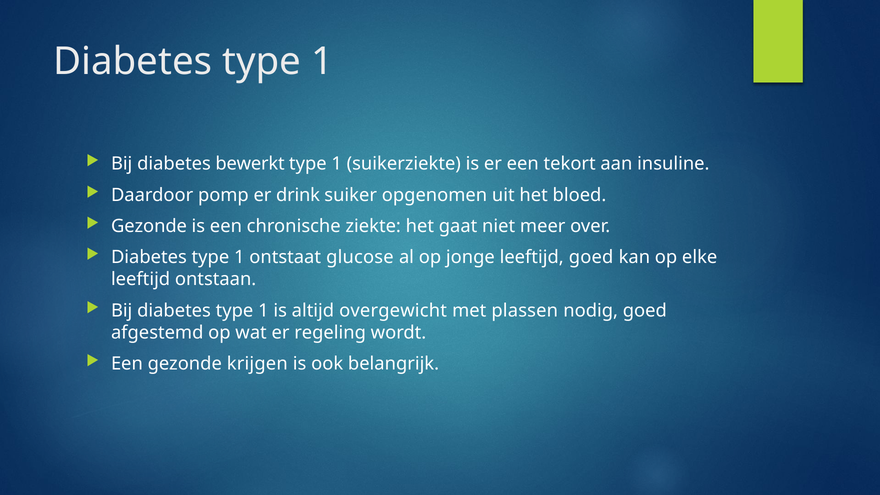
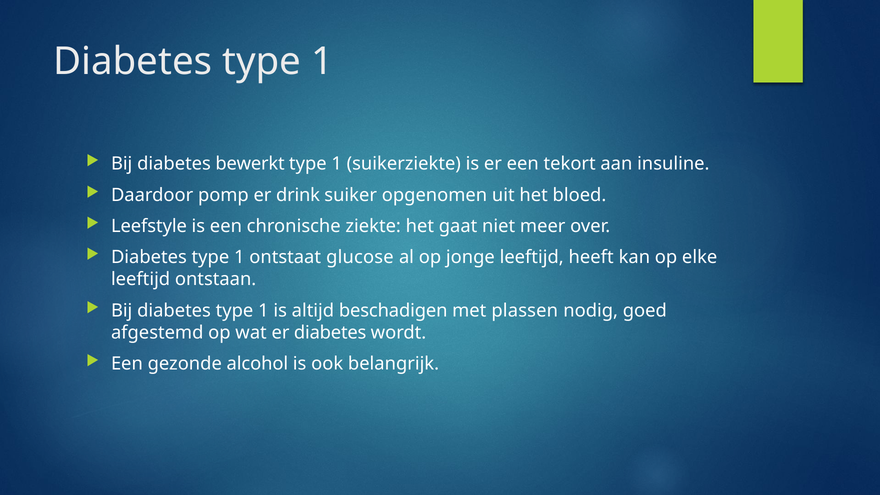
Gezonde at (149, 226): Gezonde -> Leefstyle
leeftijd goed: goed -> heeft
overgewicht: overgewicht -> beschadigen
er regeling: regeling -> diabetes
krijgen: krijgen -> alcohol
